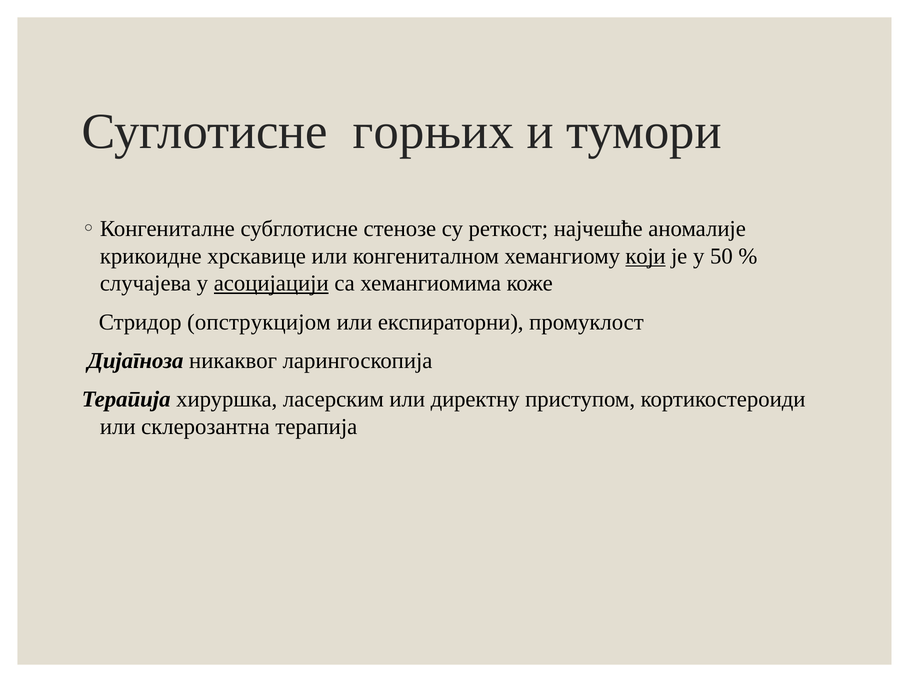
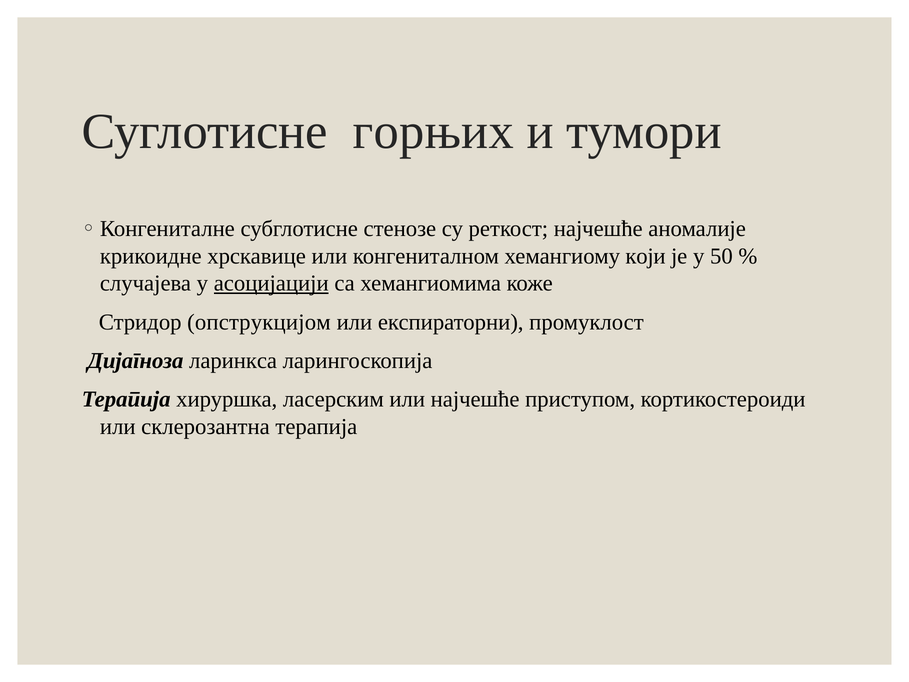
који underline: present -> none
никаквог: никаквог -> ларинкса
или директну: директну -> најчешће
